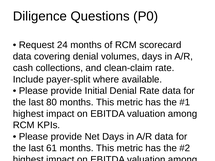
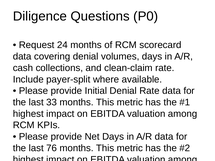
80: 80 -> 33
61: 61 -> 76
